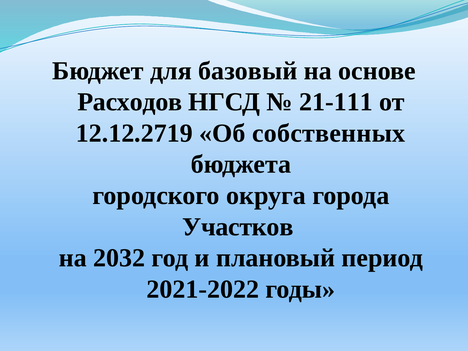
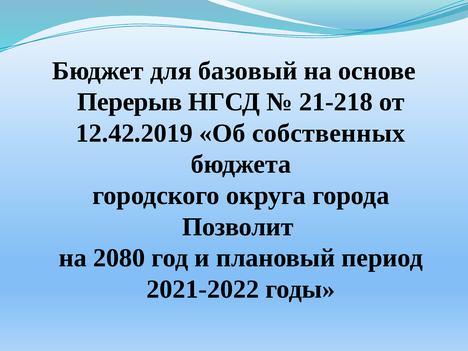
Расходов: Расходов -> Перерыв
21-111: 21-111 -> 21-218
12.12.2719: 12.12.2719 -> 12.42.2019
Участков: Участков -> Позволит
2032: 2032 -> 2080
